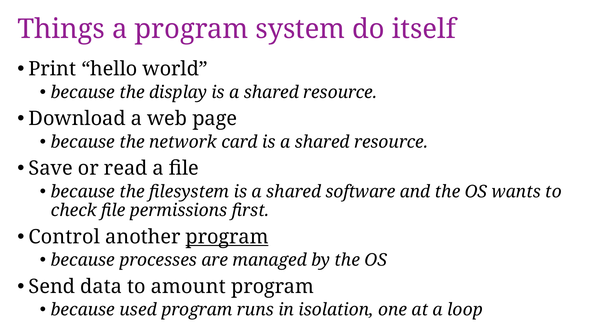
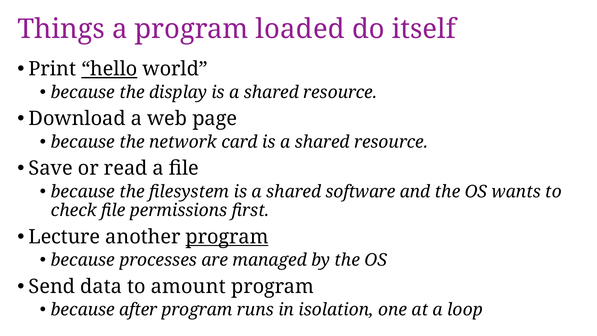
system: system -> loaded
hello underline: none -> present
Control: Control -> Lecture
used: used -> after
